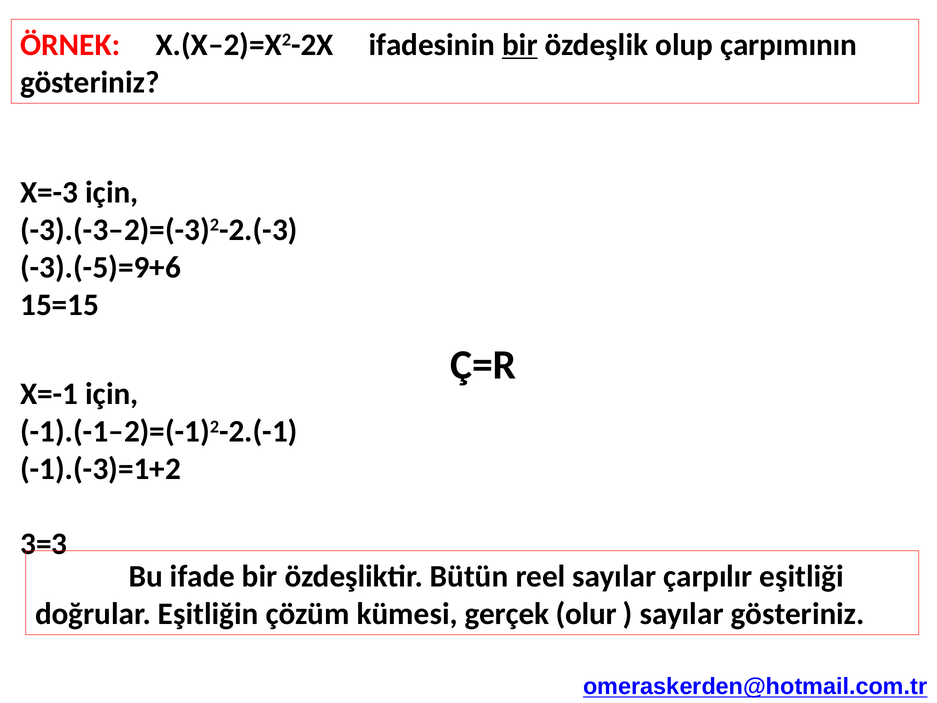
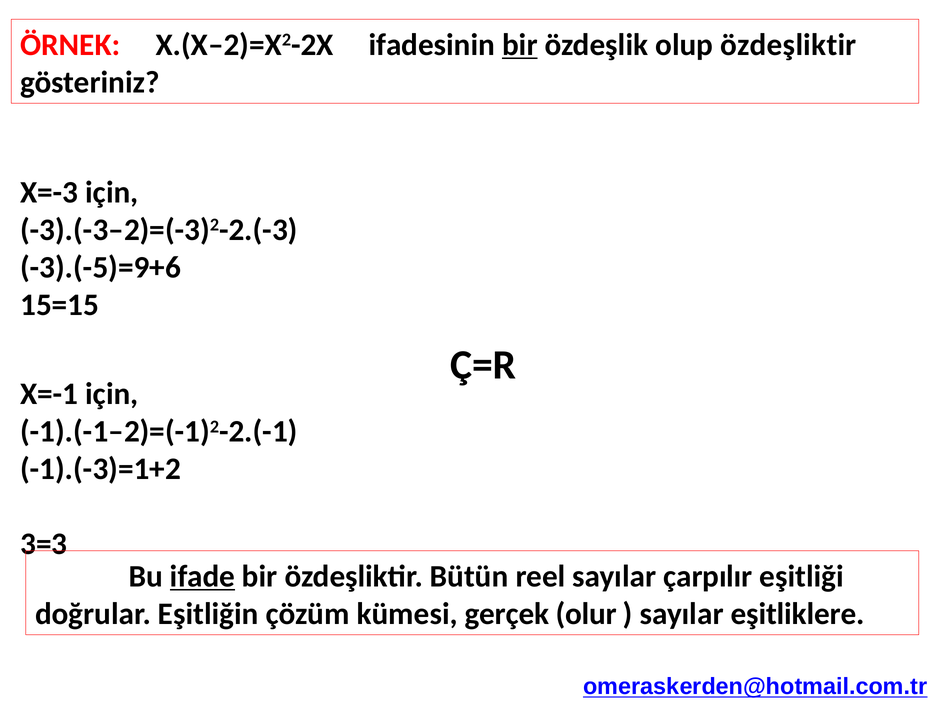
olup çarpımının: çarpımının -> özdeşliktir
ifade underline: none -> present
sayılar gösteriniz: gösteriniz -> eşitliklere
